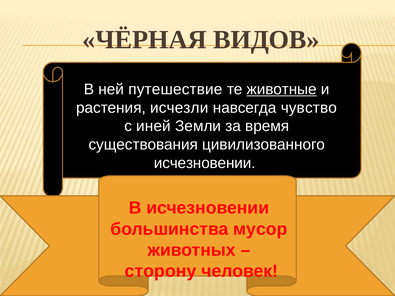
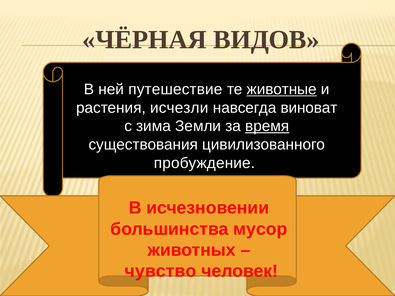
чувство: чувство -> виноват
иней: иней -> зима
время underline: none -> present
исчезновении at (205, 163): исчезновении -> пробуждение
сторону: сторону -> чувство
